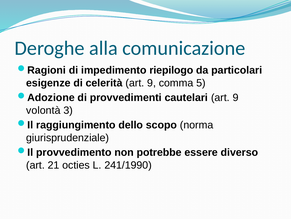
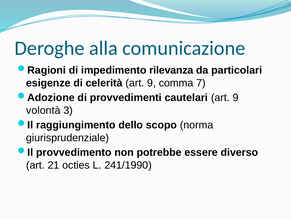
riepilogo: riepilogo -> rilevanza
5: 5 -> 7
